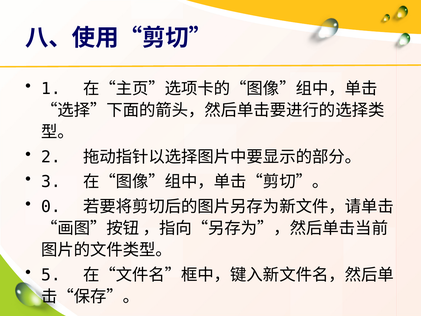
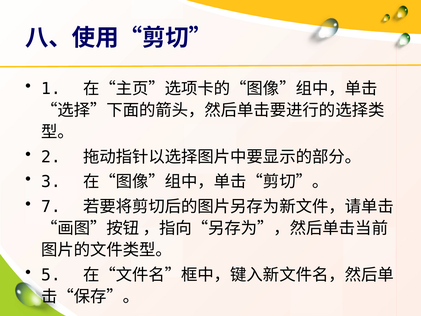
0: 0 -> 7
